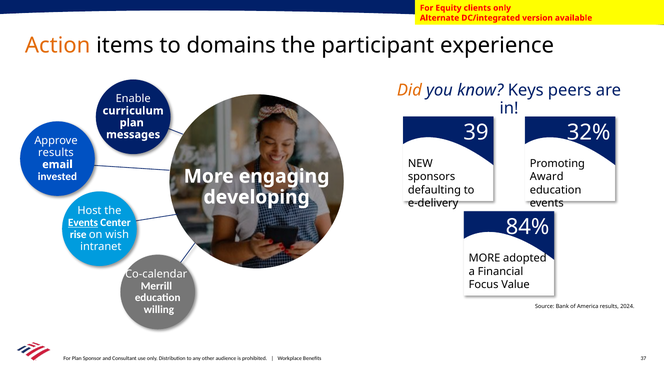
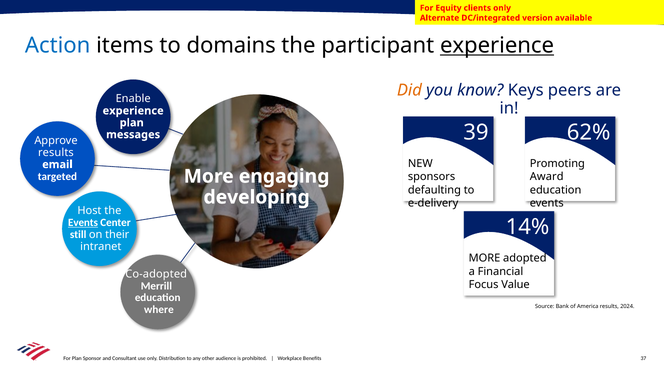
Action colour: orange -> blue
experience at (497, 46) underline: none -> present
curriculum at (133, 111): curriculum -> experience
32%: 32% -> 62%
invested: invested -> targeted
84%: 84% -> 14%
rise: rise -> still
wish: wish -> their
Co-calendar: Co-calendar -> Co-adopted
willing: willing -> where
